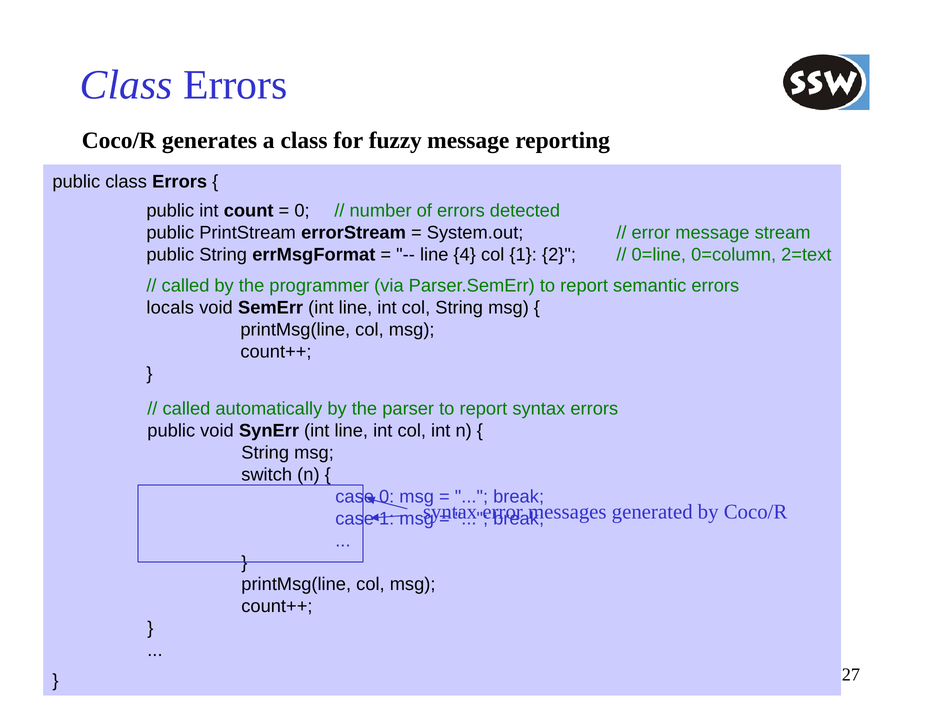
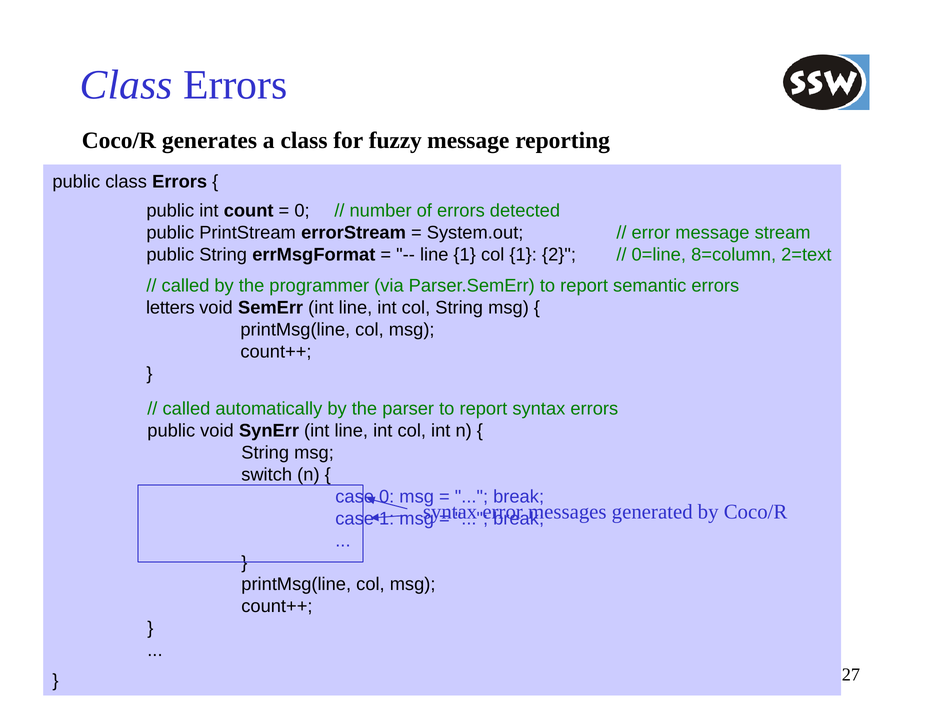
line 4: 4 -> 1
0=column: 0=column -> 8=column
locals: locals -> letters
